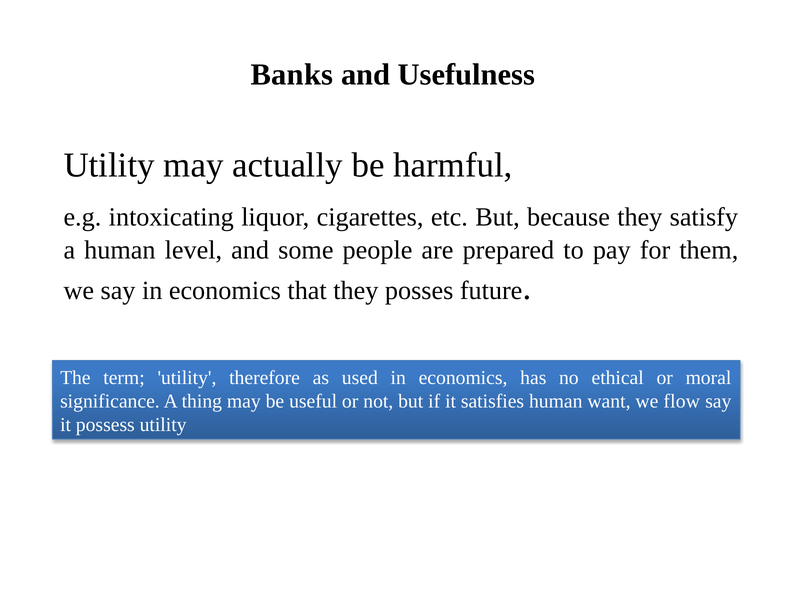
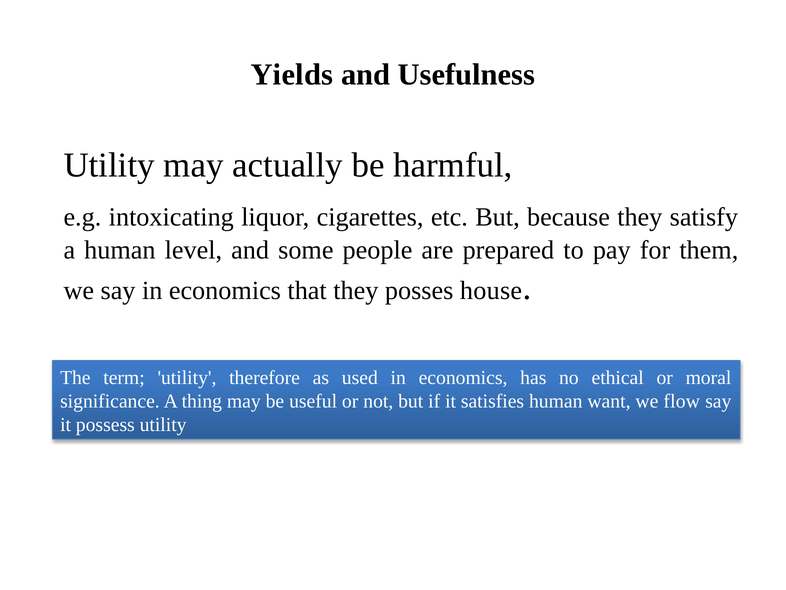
Banks: Banks -> Yields
future: future -> house
